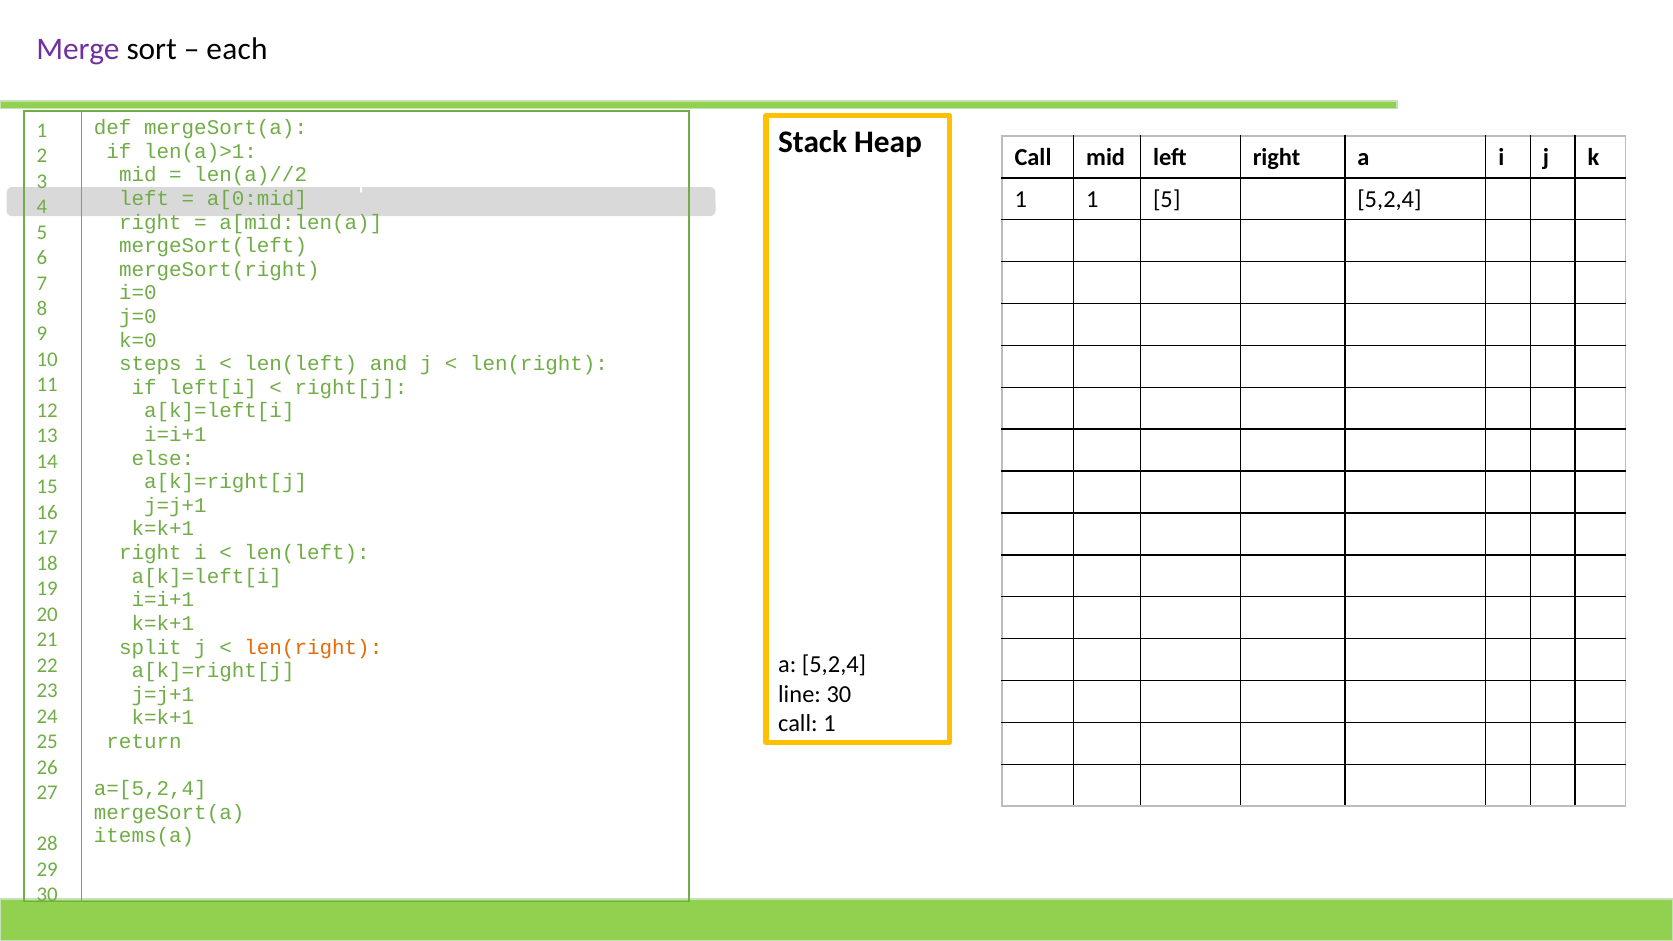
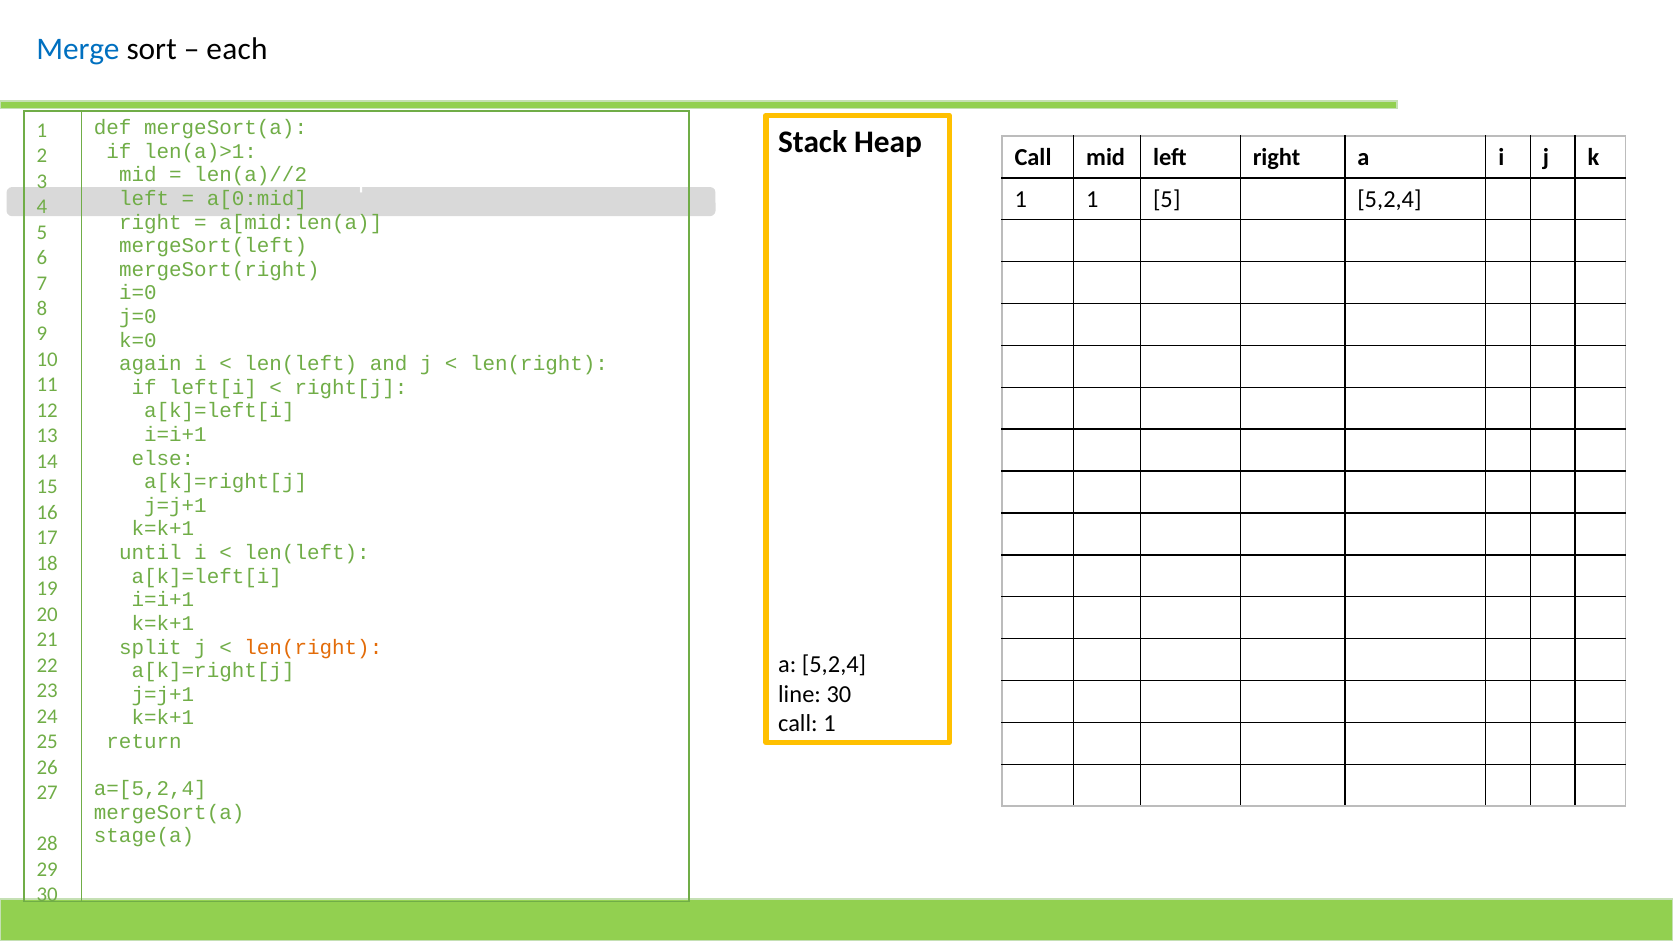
Merge colour: purple -> blue
steps: steps -> again
right at (150, 553): right -> until
items(a: items(a -> stage(a
